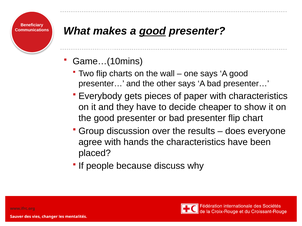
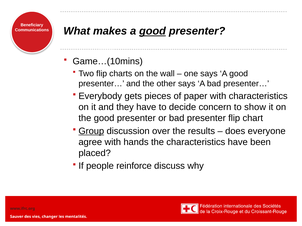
cheaper: cheaper -> concern
Group underline: none -> present
because: because -> reinforce
